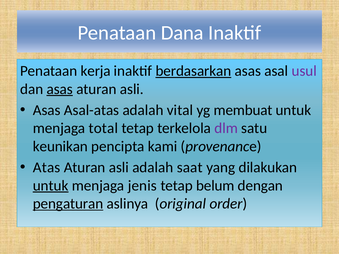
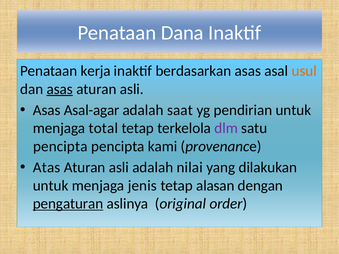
berdasarkan underline: present -> none
usul colour: purple -> orange
Asal-atas: Asal-atas -> Asal-agar
vital: vital -> saat
membuat: membuat -> pendirian
keunikan at (60, 147): keunikan -> pencipta
saat: saat -> nilai
untuk at (51, 186) underline: present -> none
belum: belum -> alasan
